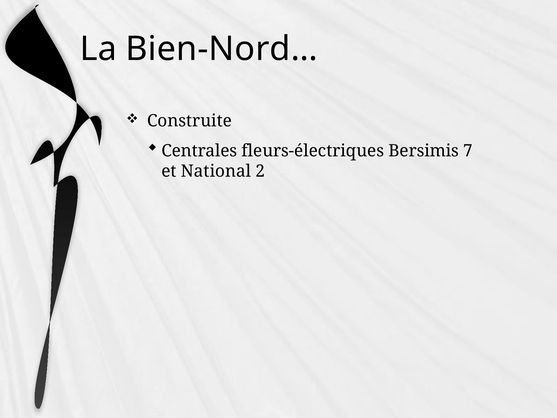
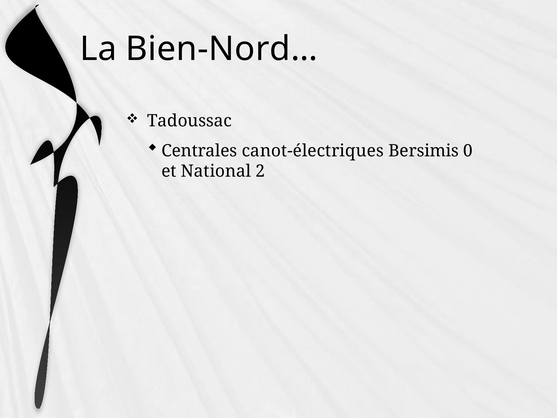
Construite: Construite -> Tadoussac
fleurs-électriques: fleurs-électriques -> canot-électriques
7: 7 -> 0
